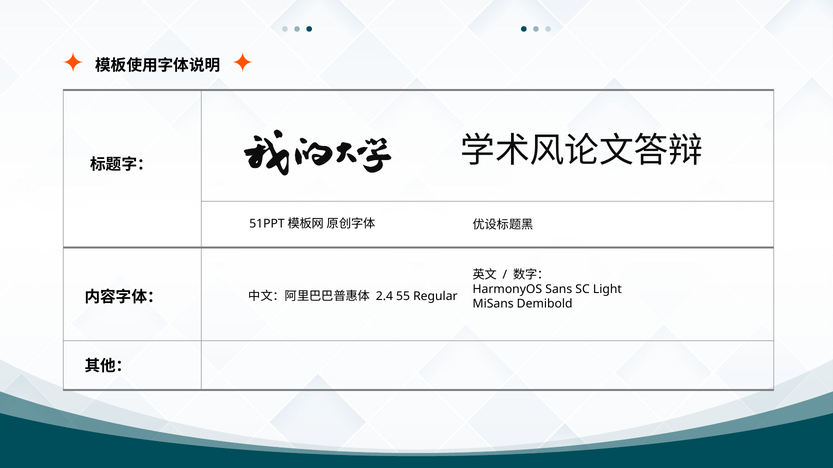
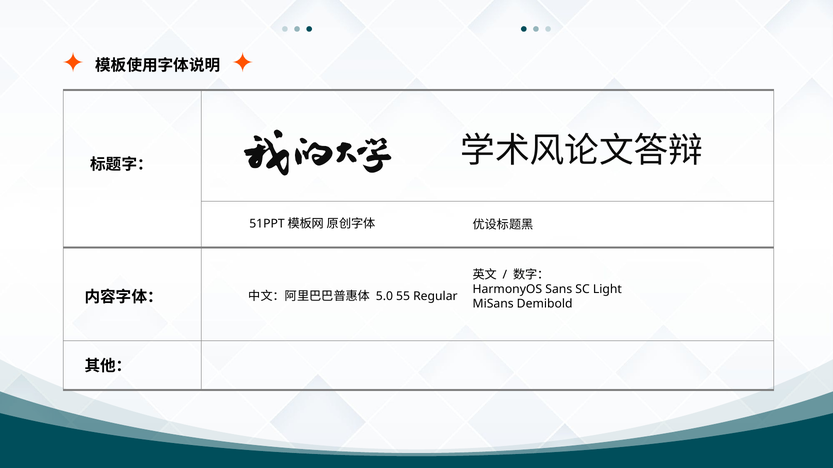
2.4: 2.4 -> 5.0
